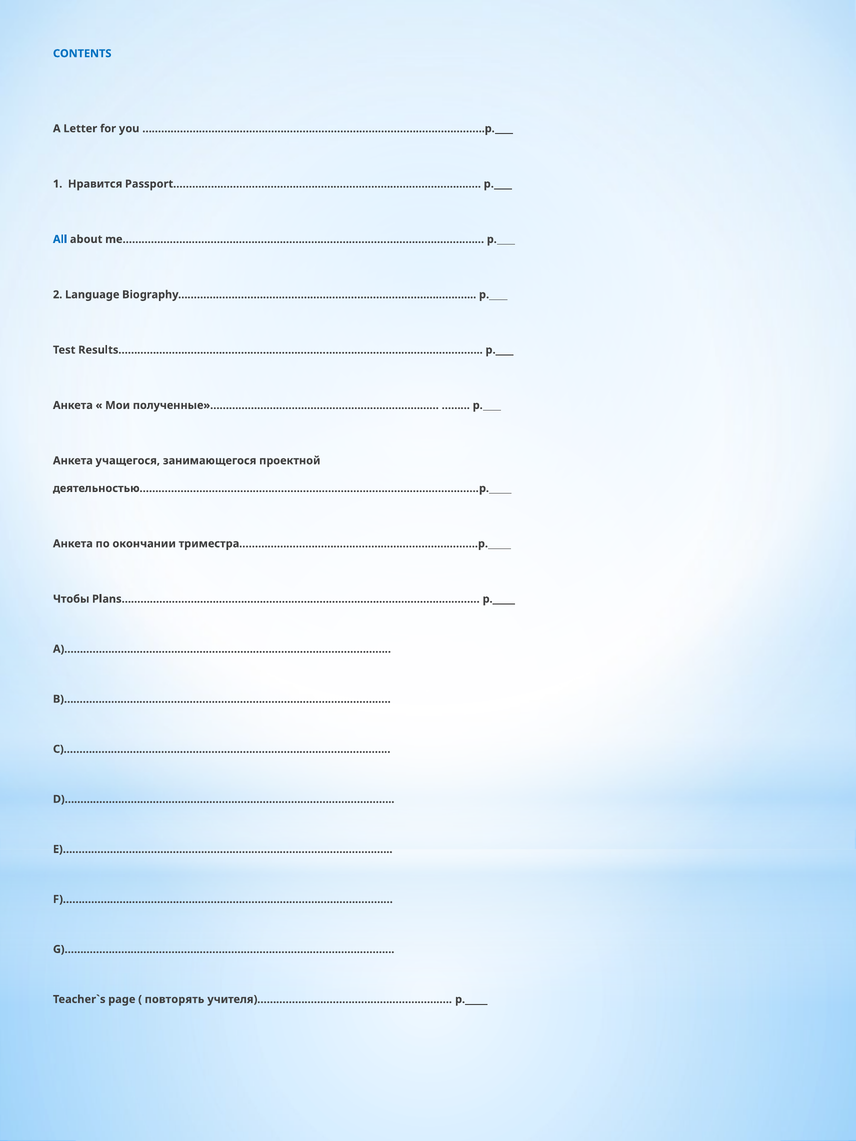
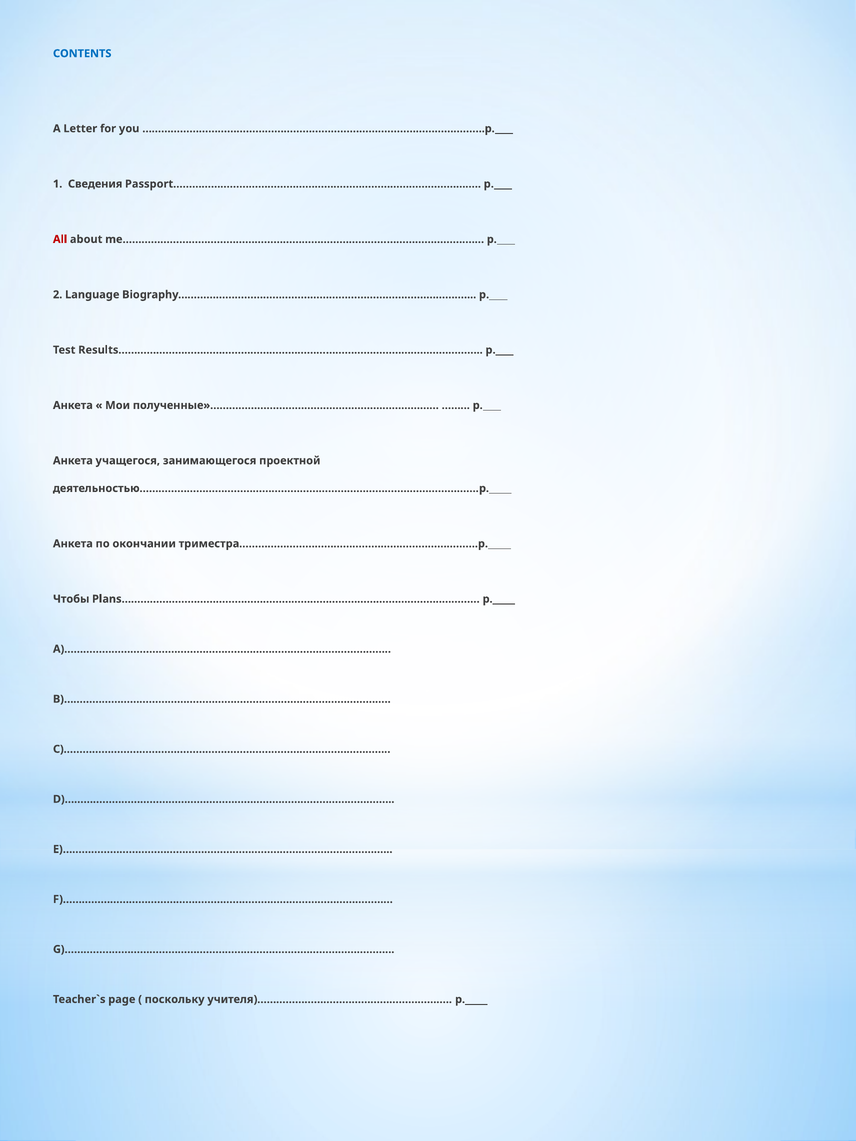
Нравится: Нравится -> Сведения
All colour: blue -> red
повторять: повторять -> поскольку
